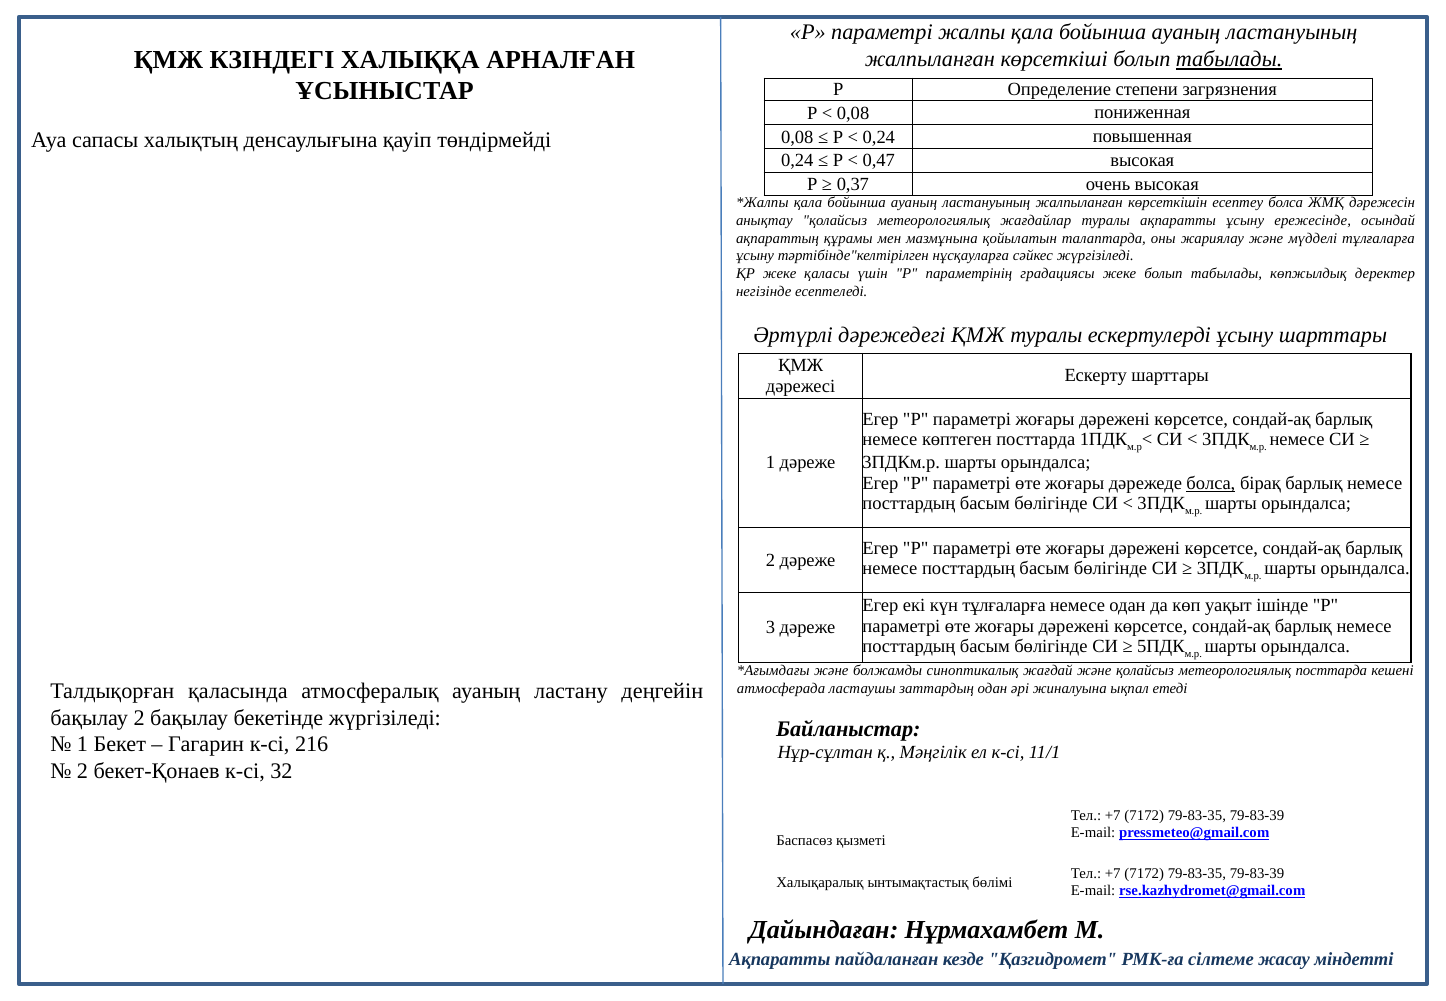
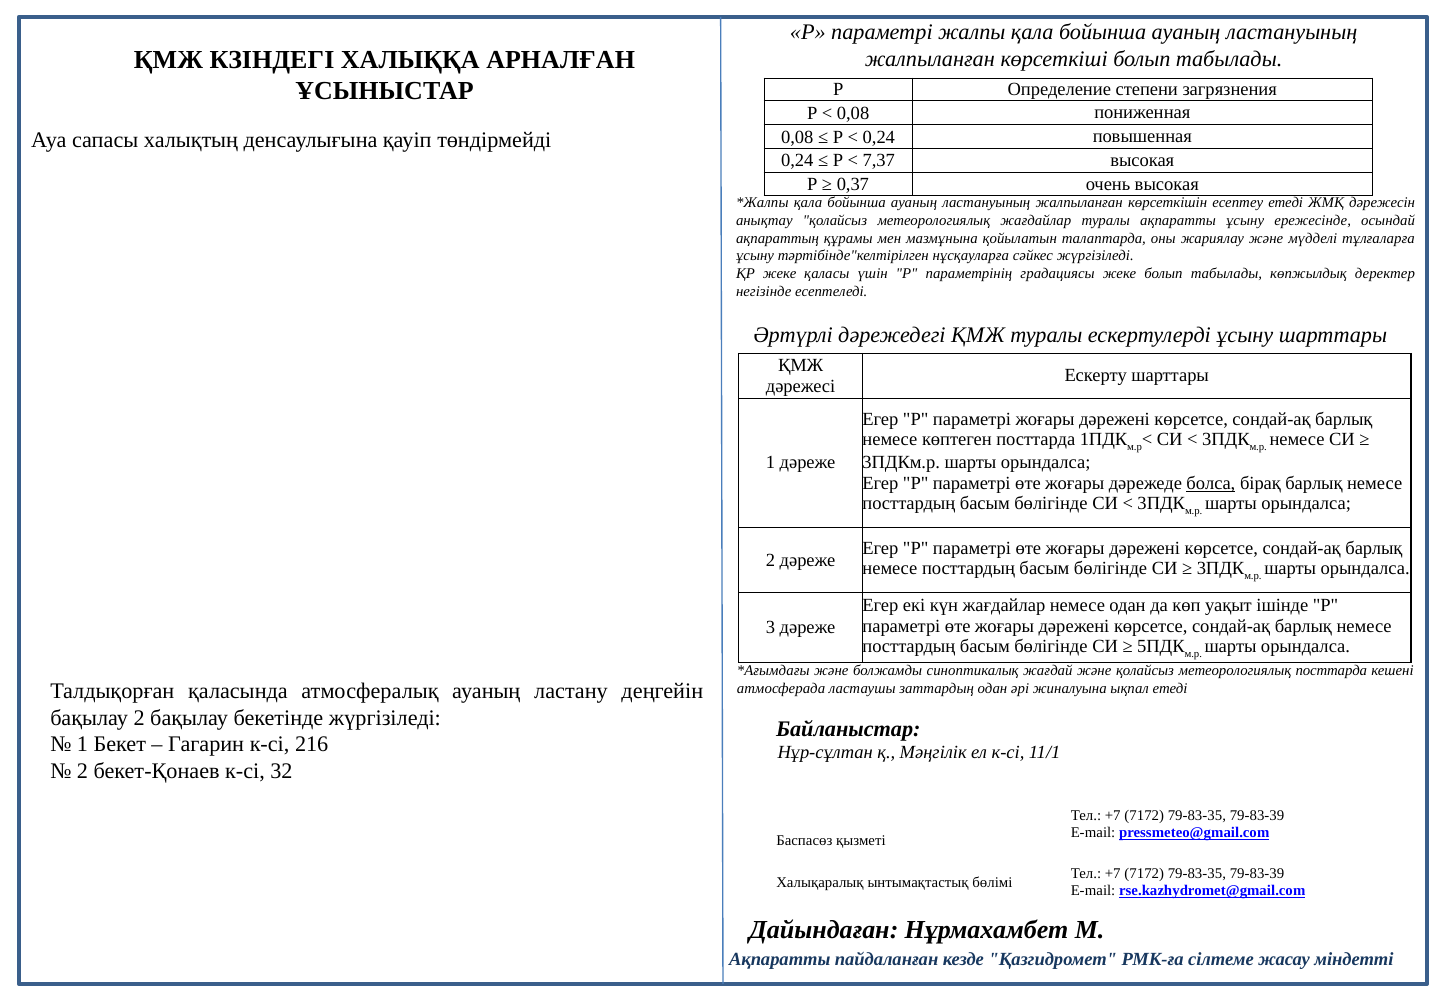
табылады at (1229, 59) underline: present -> none
0,47: 0,47 -> 7,37
есептеу болса: болса -> етеді
күн тұлғаларға: тұлғаларға -> жағдайлар
